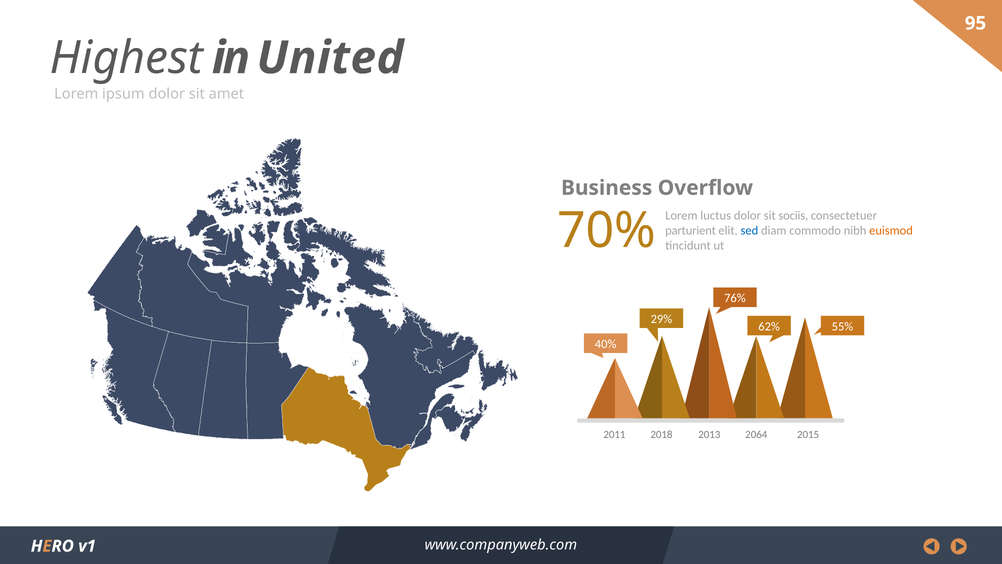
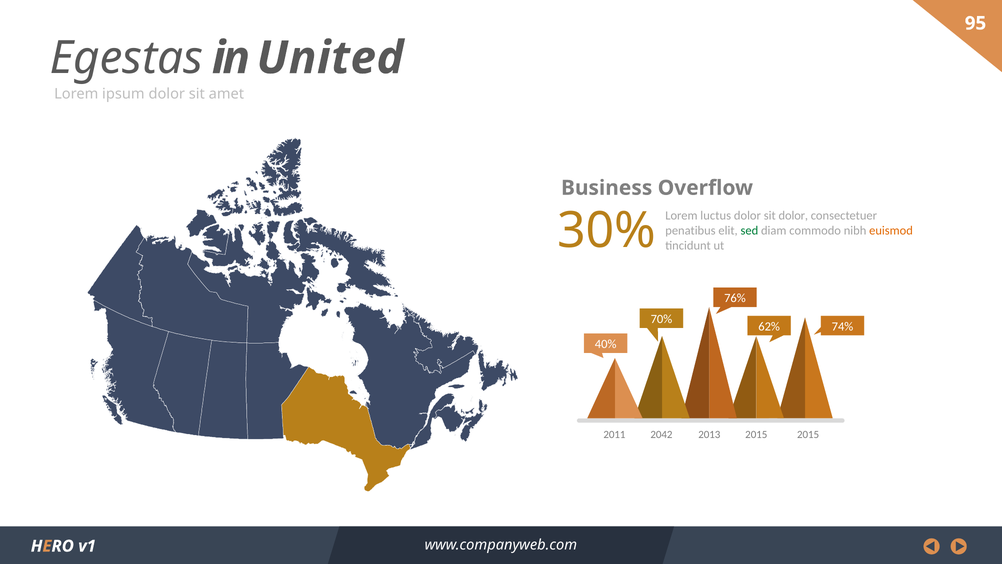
Highest: Highest -> Egestas
sit sociis: sociis -> dolor
70%: 70% -> 30%
parturient: parturient -> penatibus
sed colour: blue -> green
29%: 29% -> 70%
55%: 55% -> 74%
2018: 2018 -> 2042
2013 2064: 2064 -> 2015
